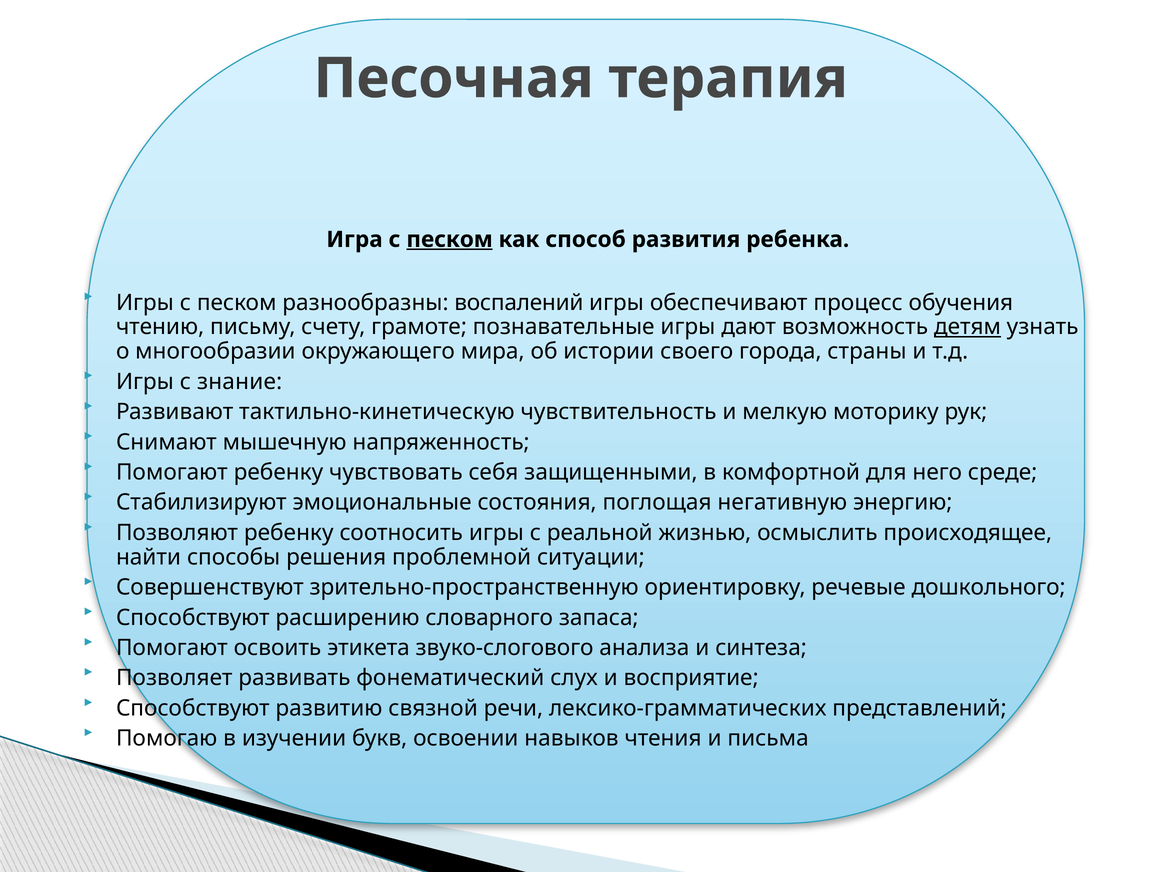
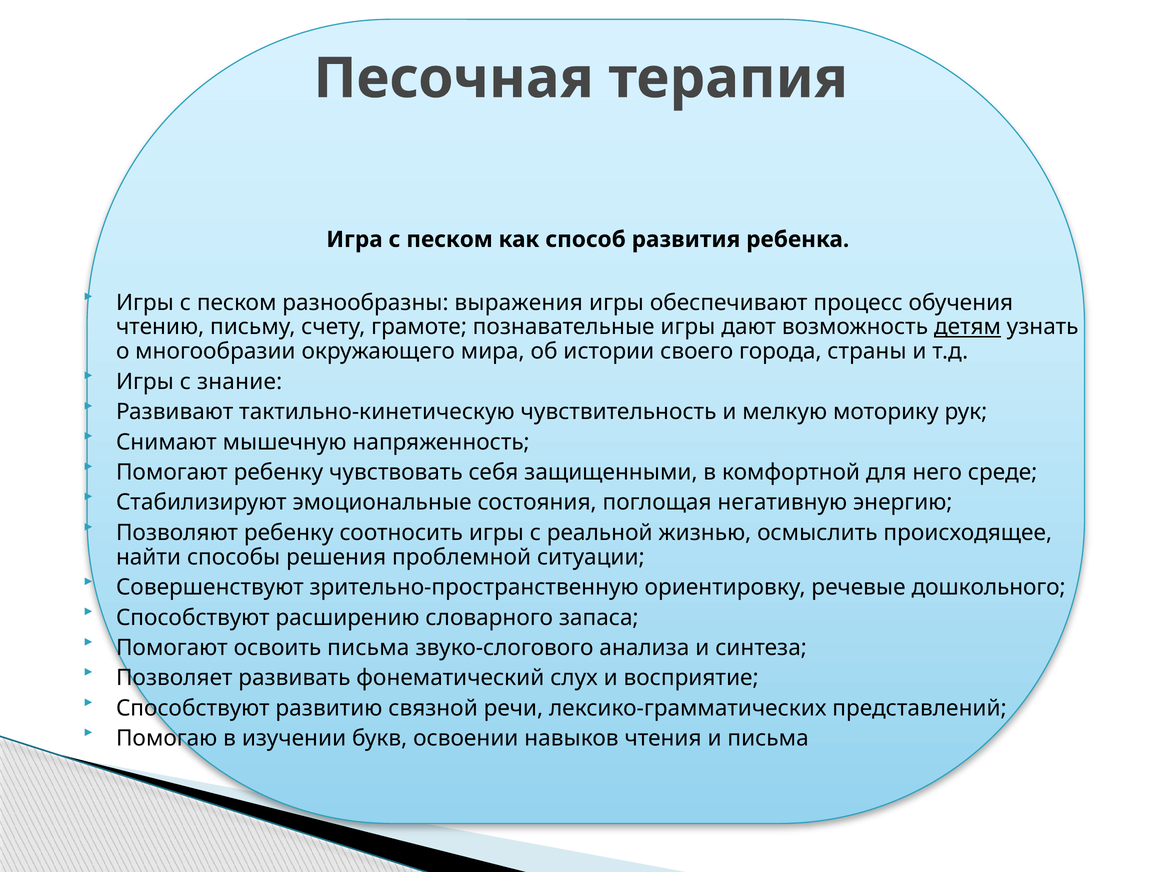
песком at (450, 239) underline: present -> none
воспалений: воспалений -> выражения
освоить этикета: этикета -> письма
